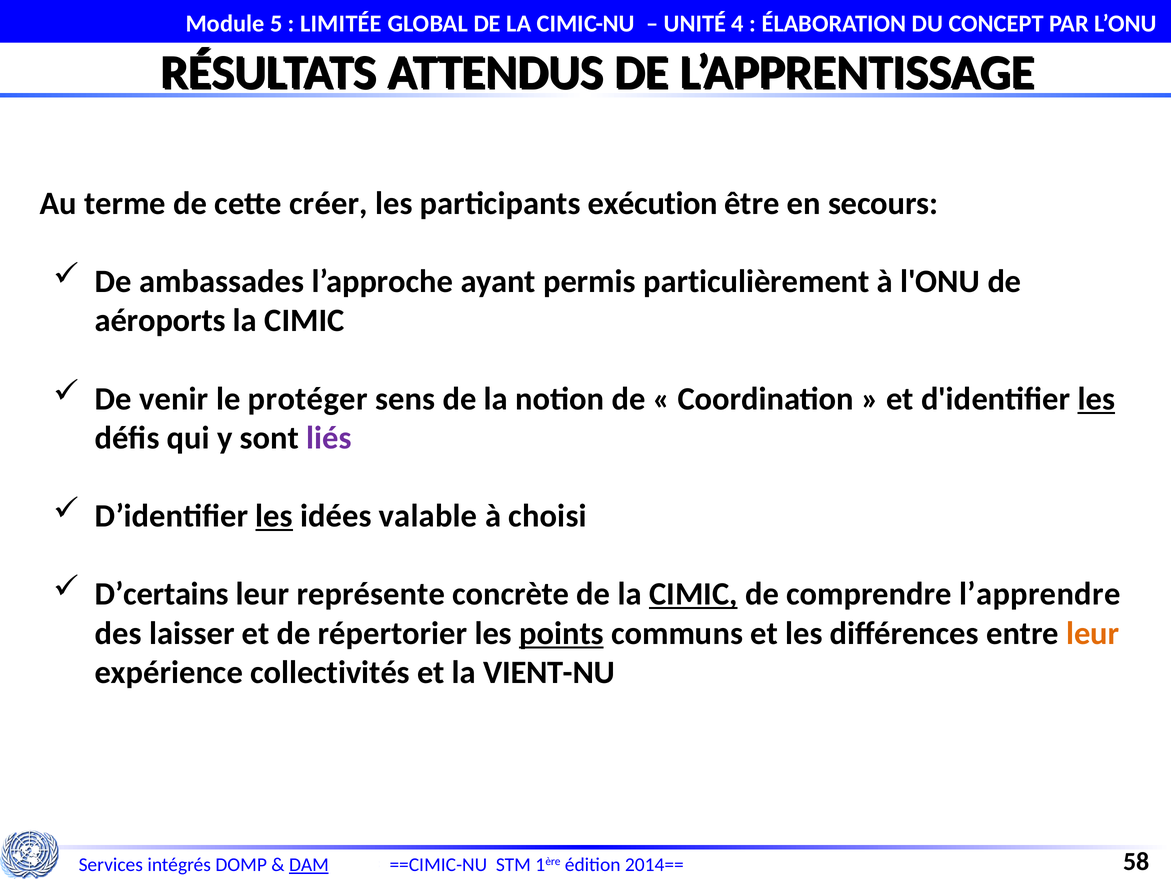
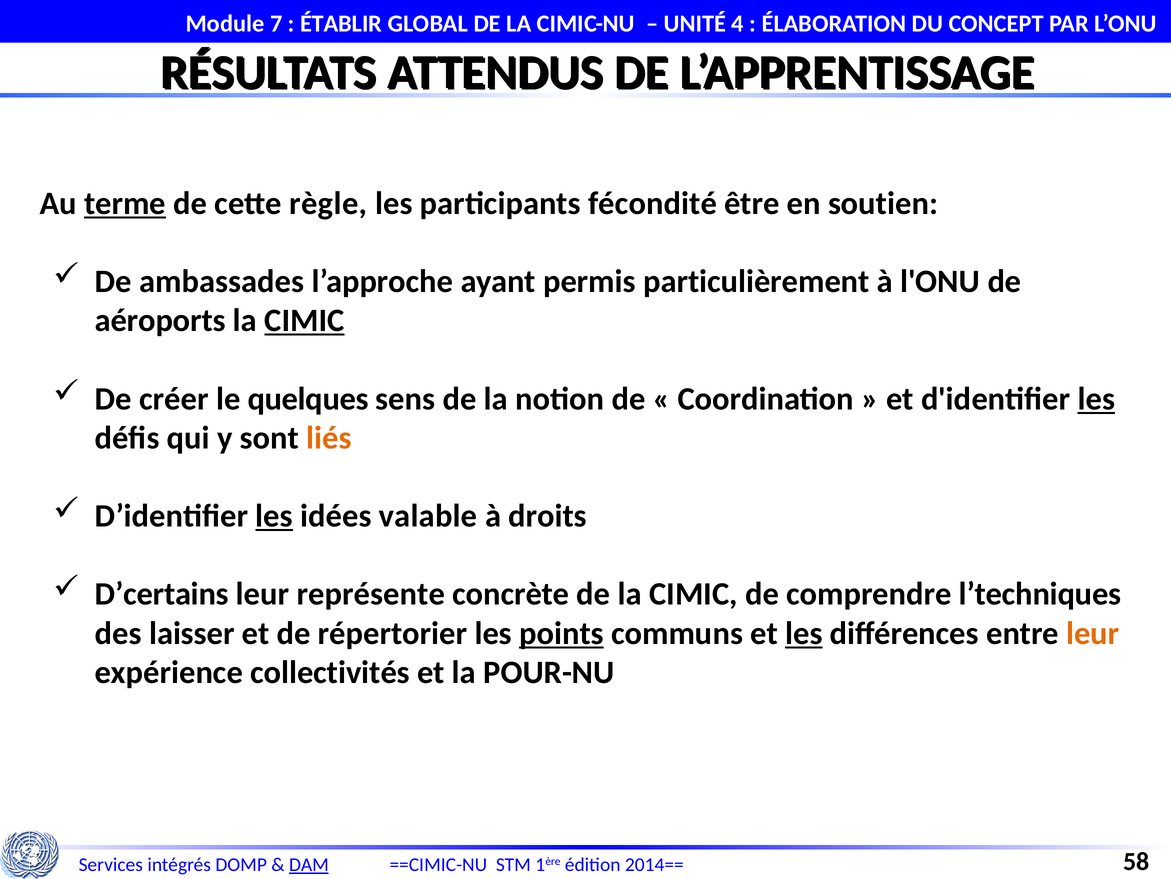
5: 5 -> 7
LIMITÉE: LIMITÉE -> ÉTABLIR
terme underline: none -> present
créer: créer -> règle
exécution: exécution -> fécondité
secours: secours -> soutien
CIMIC at (304, 320) underline: none -> present
venir: venir -> créer
protéger: protéger -> quelques
liés colour: purple -> orange
choisi: choisi -> droits
CIMIC at (693, 594) underline: present -> none
l’apprendre: l’apprendre -> l’techniques
les at (804, 633) underline: none -> present
VIENT-NU: VIENT-NU -> POUR-NU
